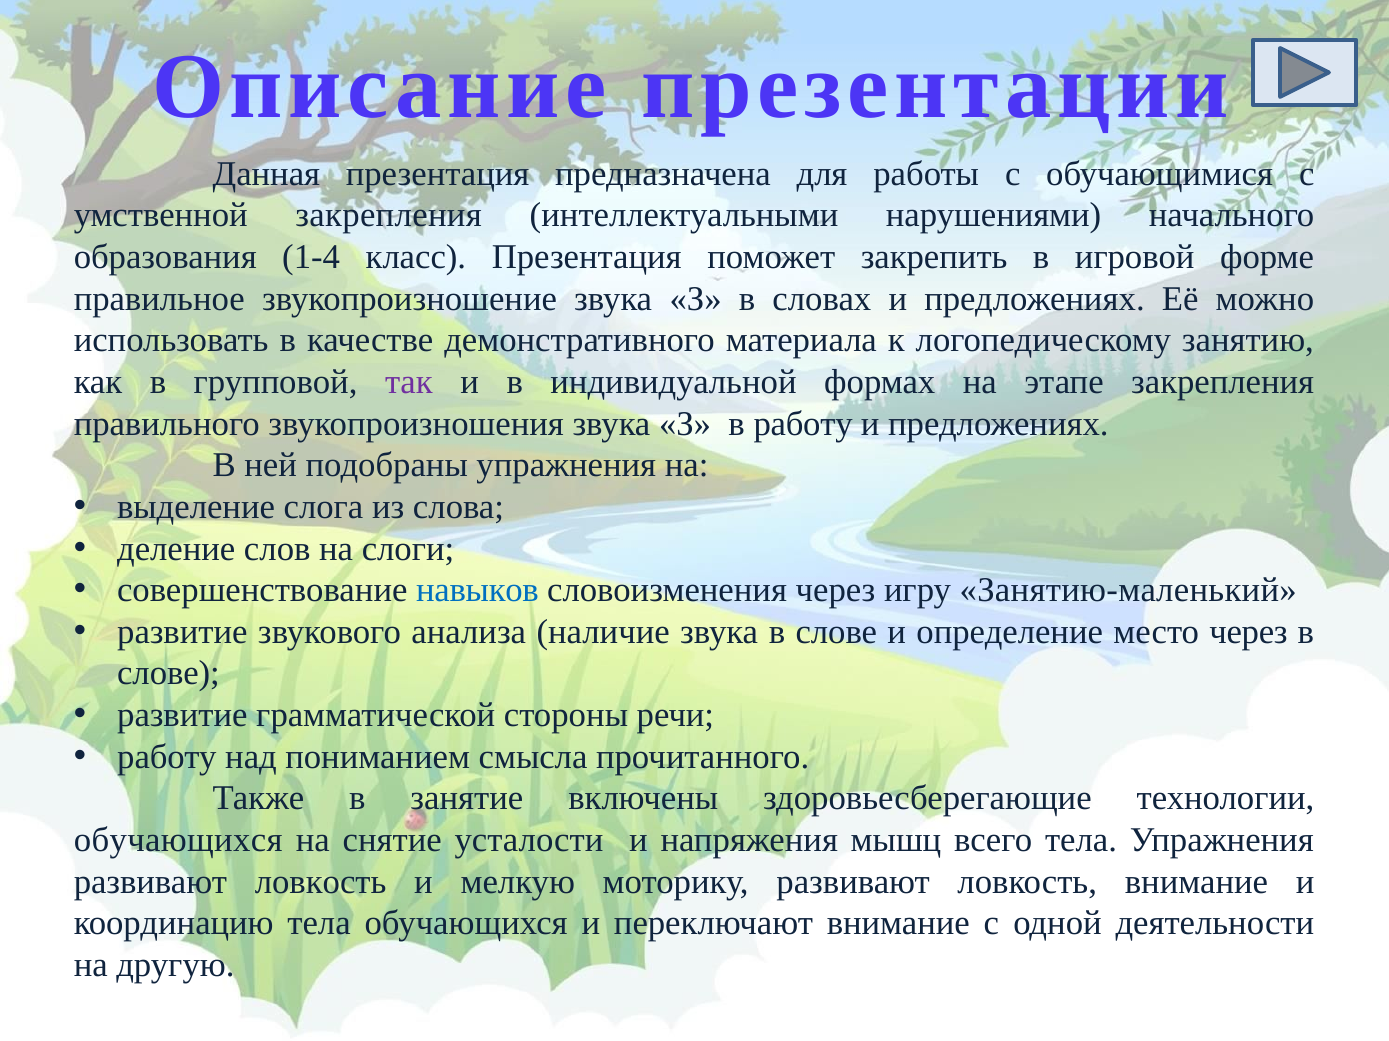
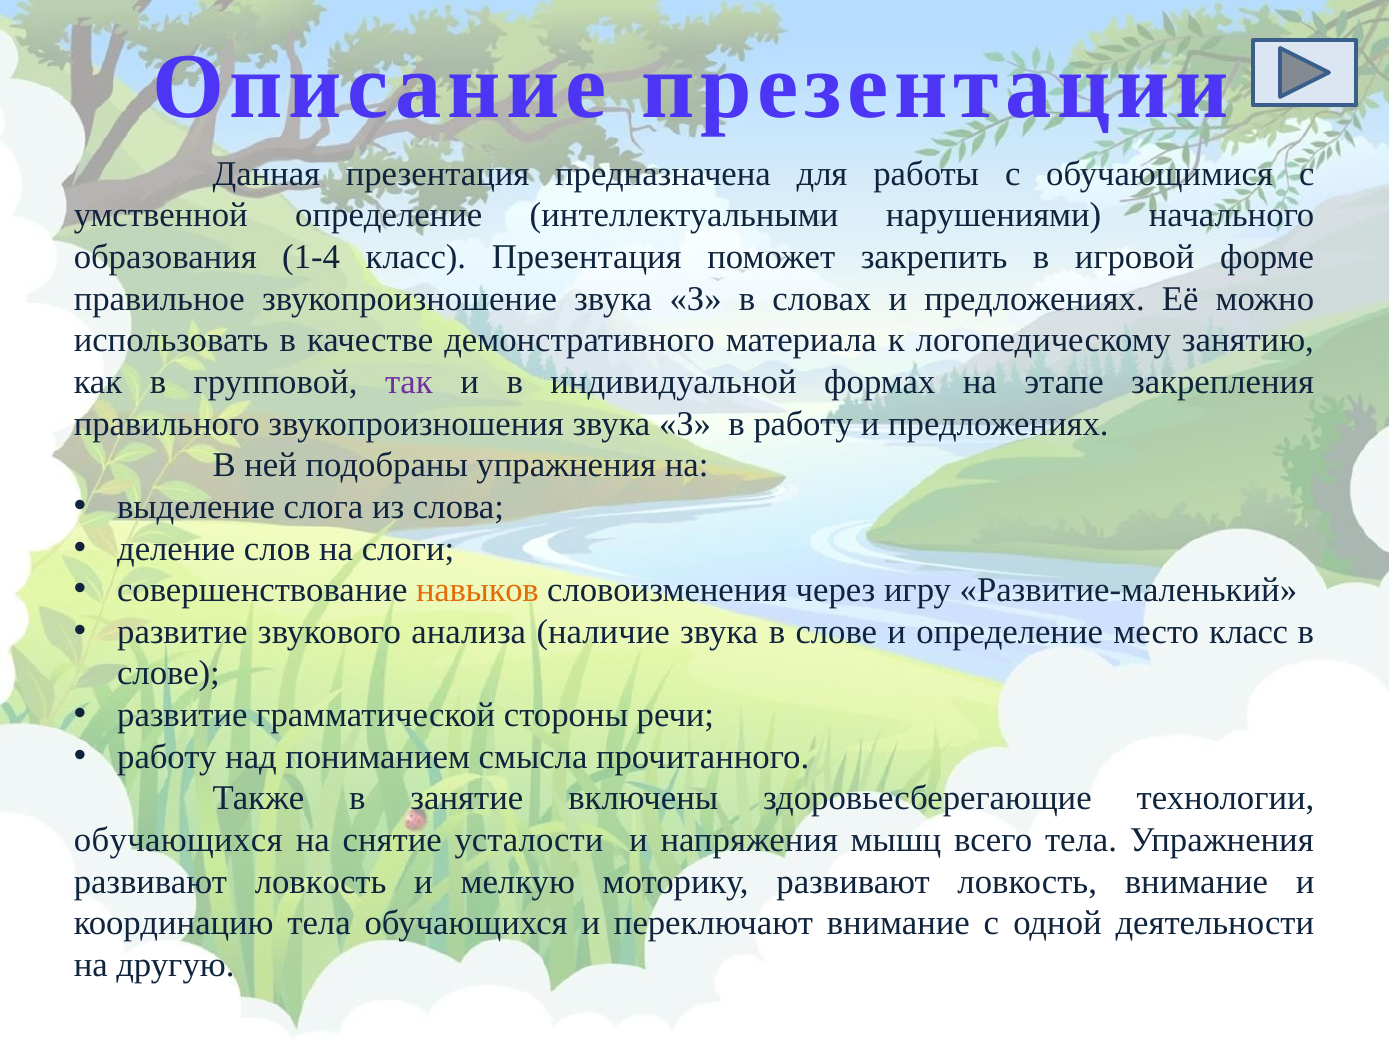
умственной закрепления: закрепления -> определение
навыков colour: blue -> orange
Занятию-маленький: Занятию-маленький -> Развитие-маленький
место через: через -> класс
